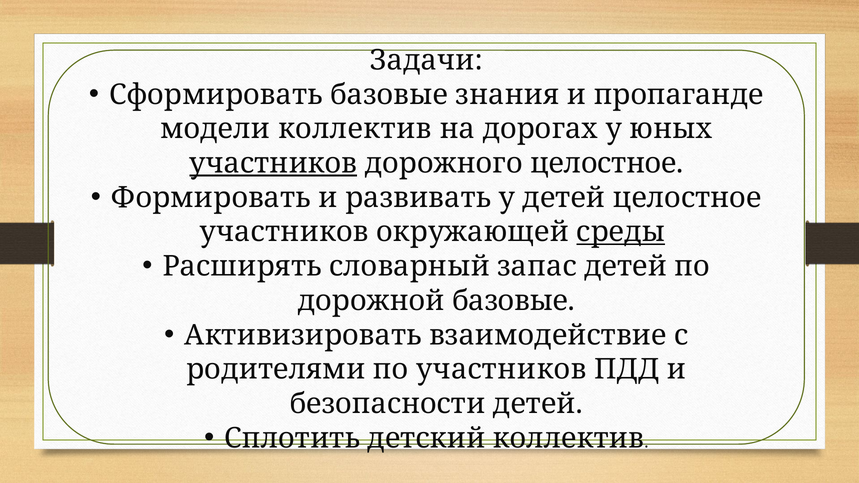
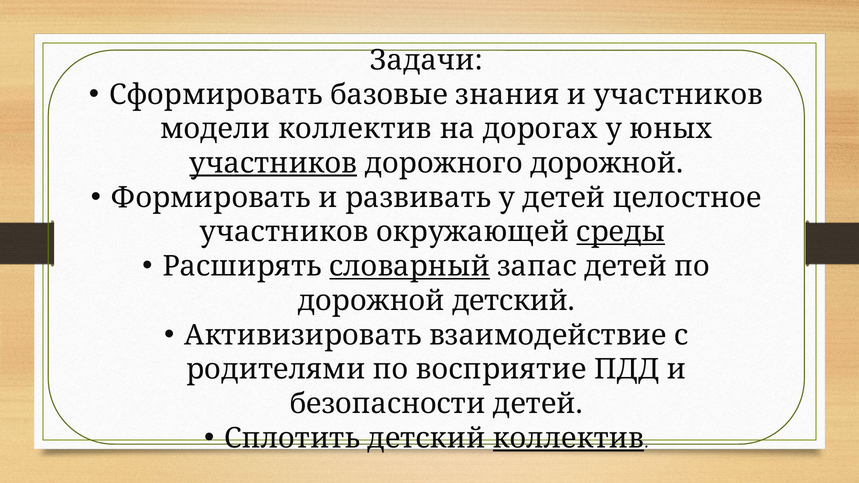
и пропаганде: пропаганде -> участников
дорожного целостное: целостное -> дорожной
словарный underline: none -> present
дорожной базовые: базовые -> детский
по участников: участников -> восприятие
коллектив at (568, 438) underline: none -> present
